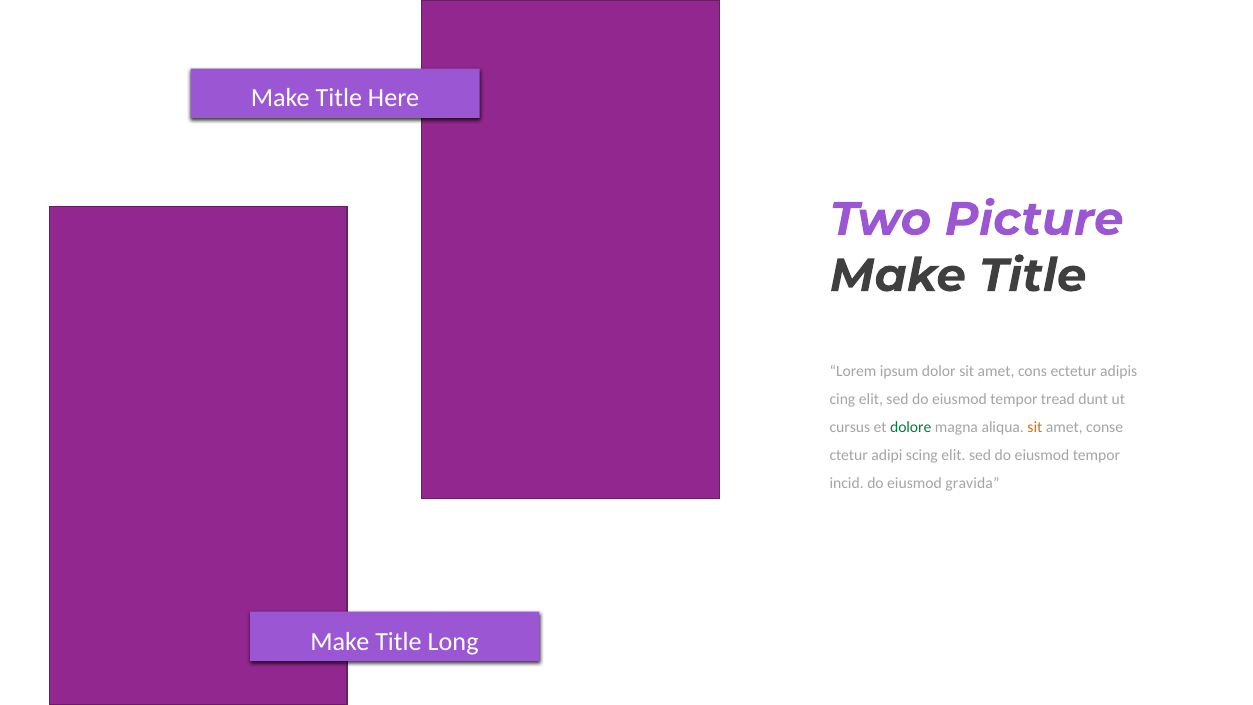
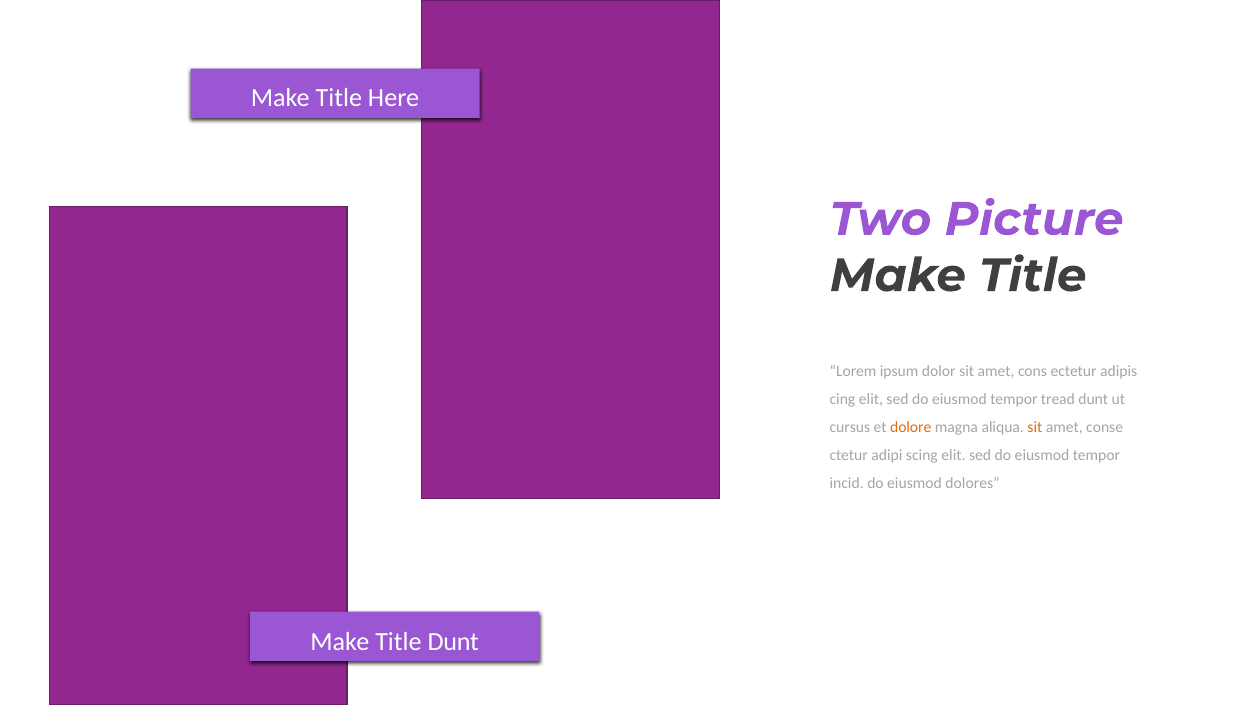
dolore colour: green -> orange
gravida: gravida -> dolores
Title Long: Long -> Dunt
